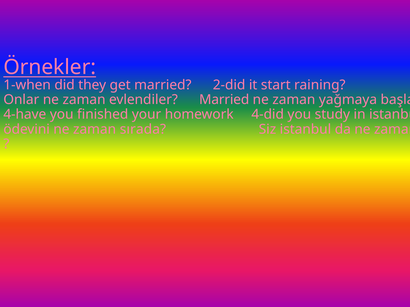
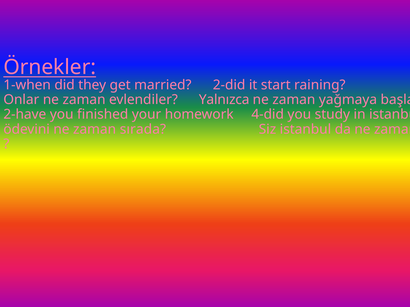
evlendiler Married: Married -> Yalnızca
4-have: 4-have -> 2-have
